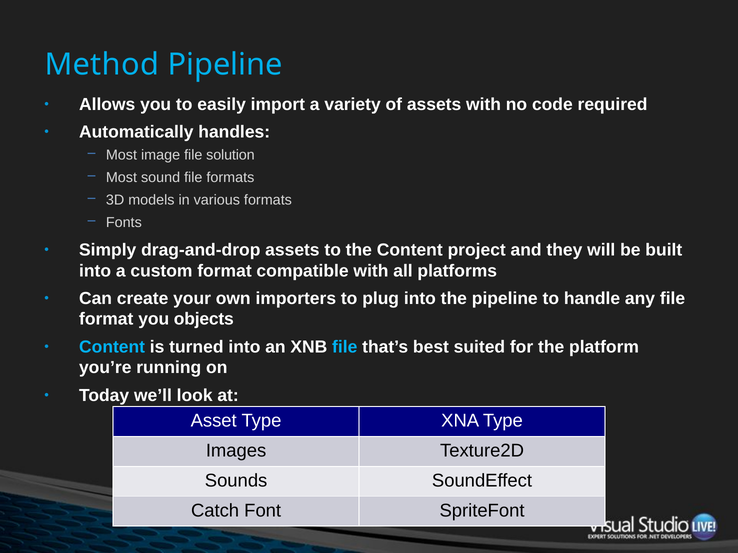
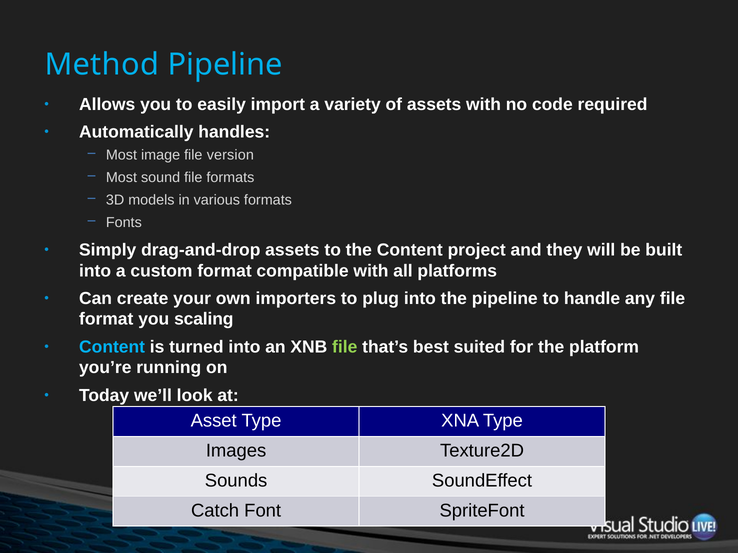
solution: solution -> version
objects: objects -> scaling
file at (345, 347) colour: light blue -> light green
